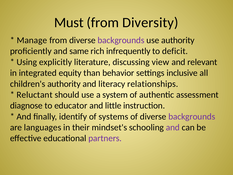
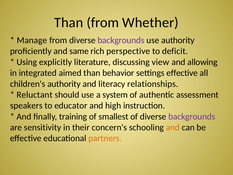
Must at (69, 23): Must -> Than
Diversity: Diversity -> Whether
infrequently: infrequently -> perspective
relevant: relevant -> allowing
equity: equity -> aimed
settings inclusive: inclusive -> effective
diagnose: diagnose -> speakers
little: little -> high
identify: identify -> training
systems: systems -> smallest
languages: languages -> sensitivity
mindset's: mindset's -> concern's
and at (173, 127) colour: purple -> orange
partners colour: purple -> orange
